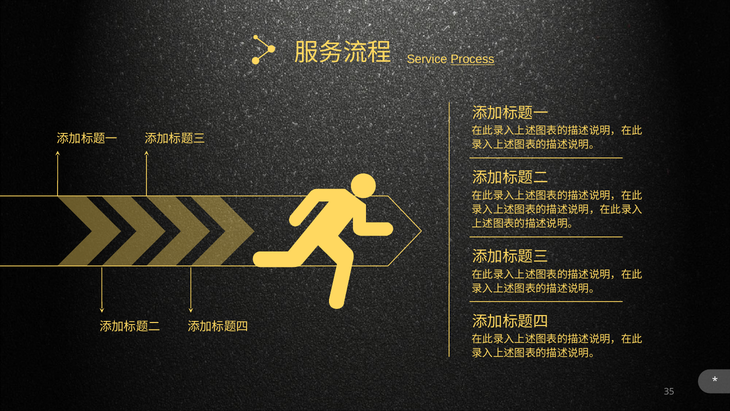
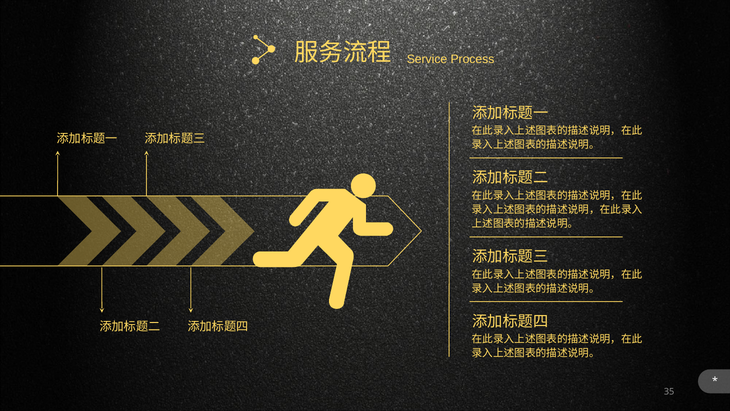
Process underline: present -> none
